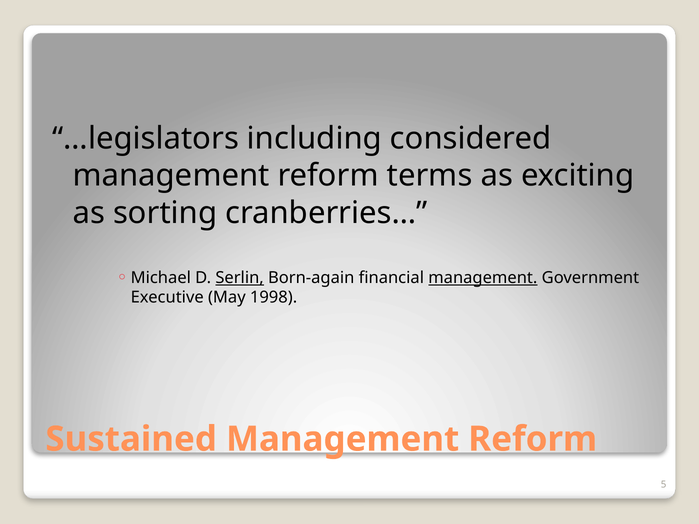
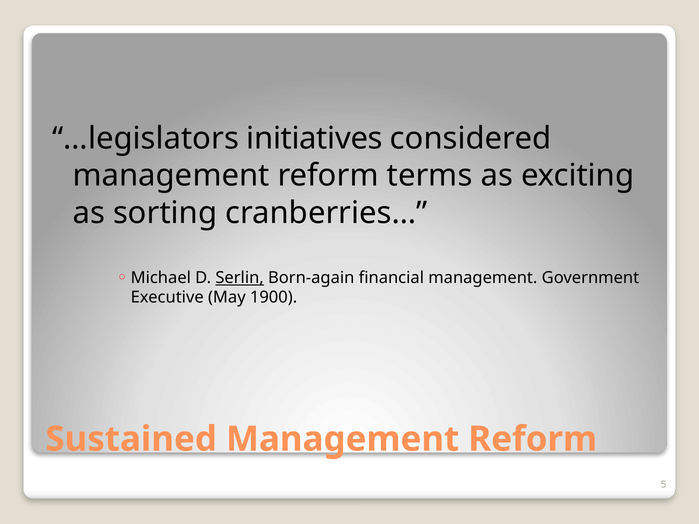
including: including -> initiatives
management at (483, 278) underline: present -> none
1998: 1998 -> 1900
